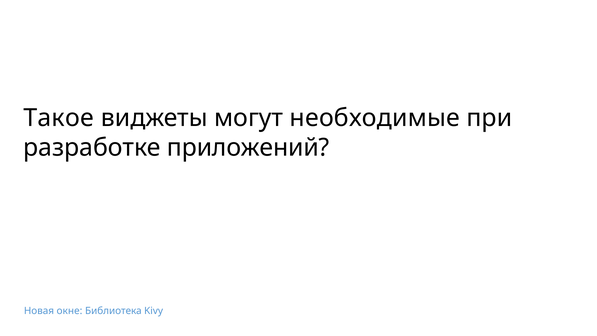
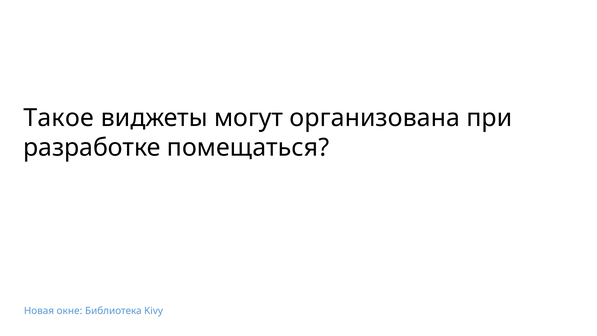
необходимые: необходимые -> организована
приложений: приложений -> помещаться
